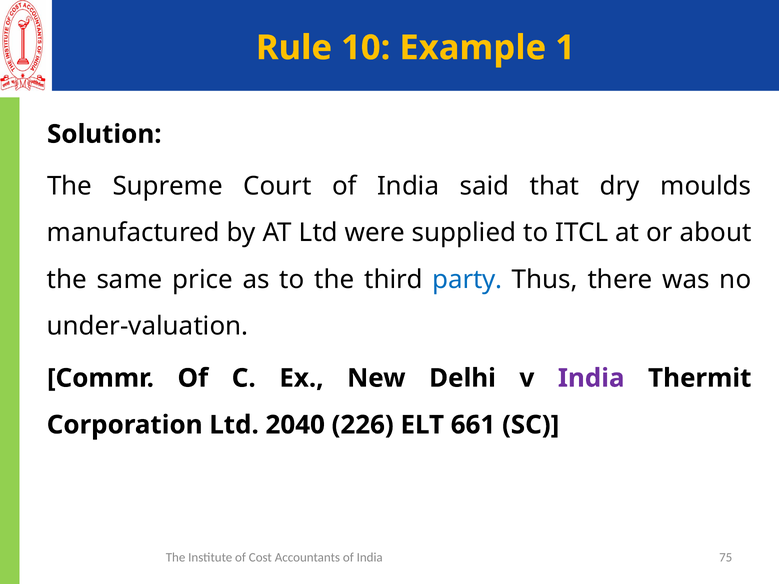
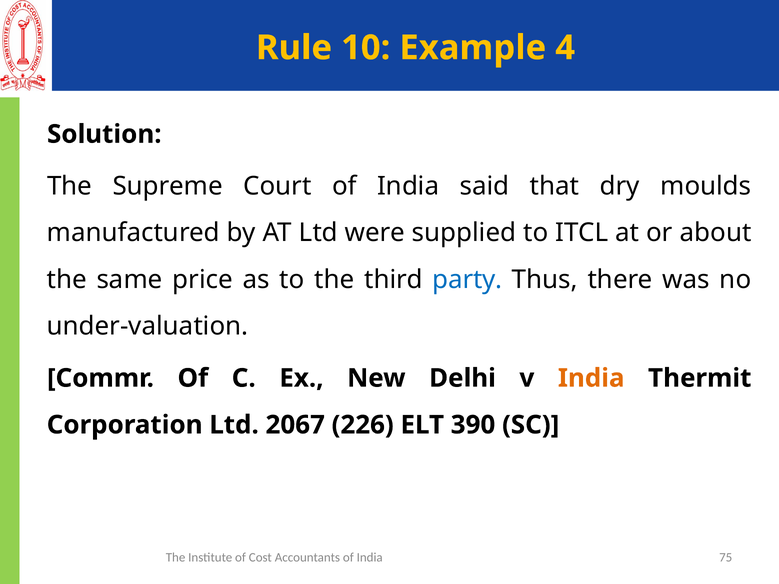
1: 1 -> 4
India at (591, 378) colour: purple -> orange
2040: 2040 -> 2067
661: 661 -> 390
